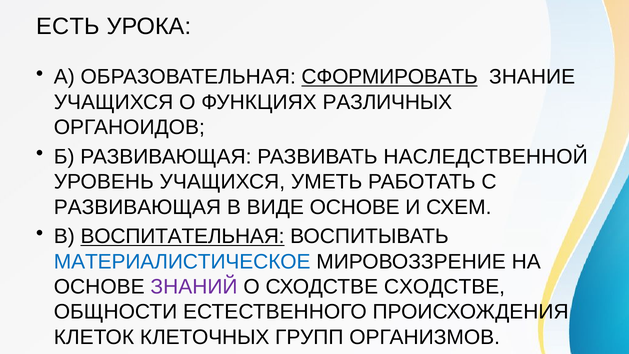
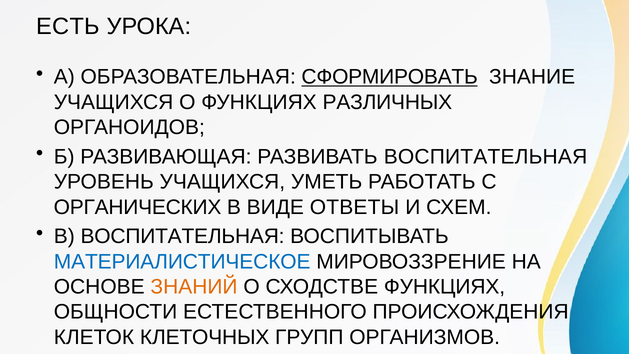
РАЗВИВАТЬ НАСЛЕДСТВЕННОЙ: НАСЛЕДСТВЕННОЙ -> ВОСПИТАТЕЛЬНАЯ
РАЗВИВАЮЩАЯ at (137, 207): РАЗВИВАЮЩАЯ -> ОРГАНИЧЕСКИХ
ВИДЕ ОСНОВЕ: ОСНОВЕ -> ОТВЕТЫ
ВОСПИТАТЕЛЬНАЯ at (183, 236) underline: present -> none
ЗНАНИЙ colour: purple -> orange
СХОДСТВЕ СХОДСТВЕ: СХОДСТВЕ -> ФУНКЦИЯХ
